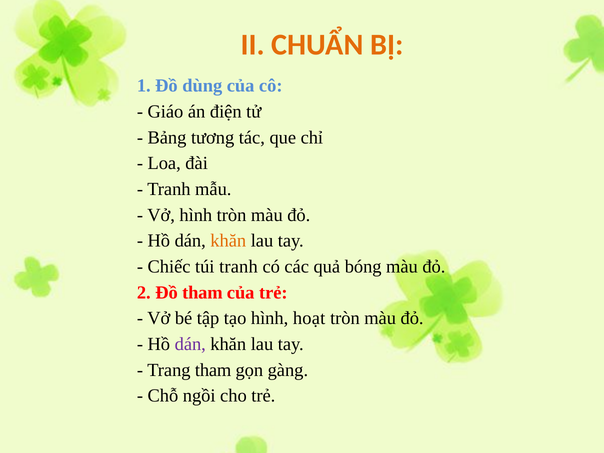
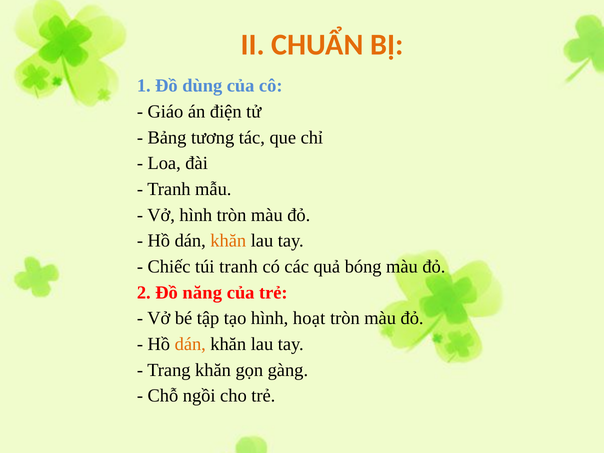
Đồ tham: tham -> năng
dán at (190, 344) colour: purple -> orange
Trang tham: tham -> khăn
